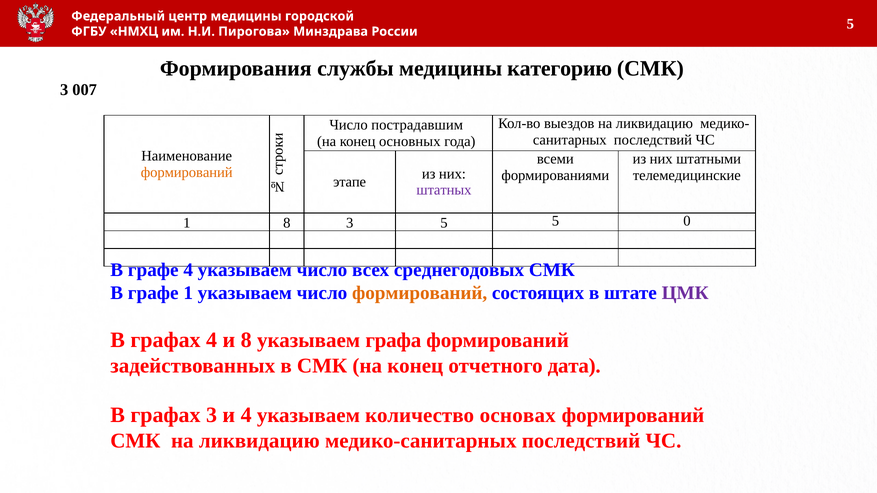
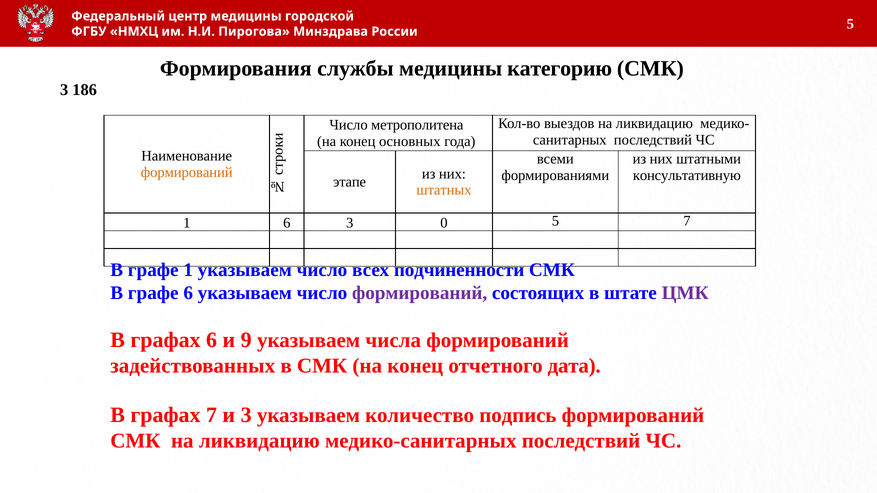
007: 007 -> 186
пострадавшим: пострадавшим -> метрополитена
телемедицинские: телемедицинские -> консультативную
штатных colour: purple -> orange
1 8: 8 -> 6
3 5: 5 -> 0
5 0: 0 -> 7
графе 4: 4 -> 1
среднегодовых: среднегодовых -> подчиненности
графе 1: 1 -> 6
формирований at (420, 293) colour: orange -> purple
графах 4: 4 -> 6
и 8: 8 -> 9
графа: графа -> числа
графах 3: 3 -> 7
и 4: 4 -> 3
основах: основах -> подпись
